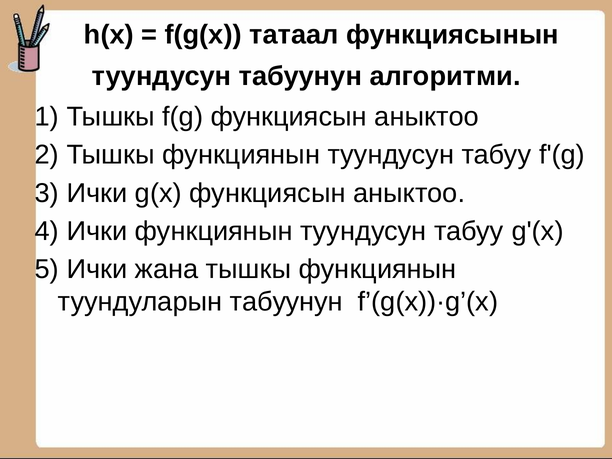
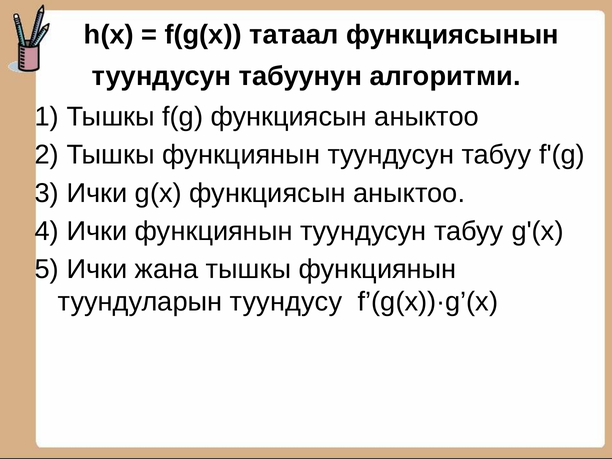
туундуларын табуунун: табуунун -> туундусу
